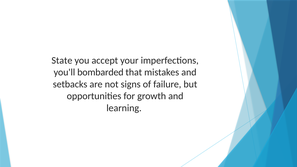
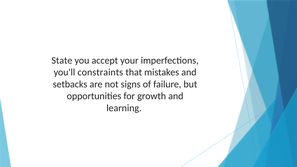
bombarded: bombarded -> constraints
